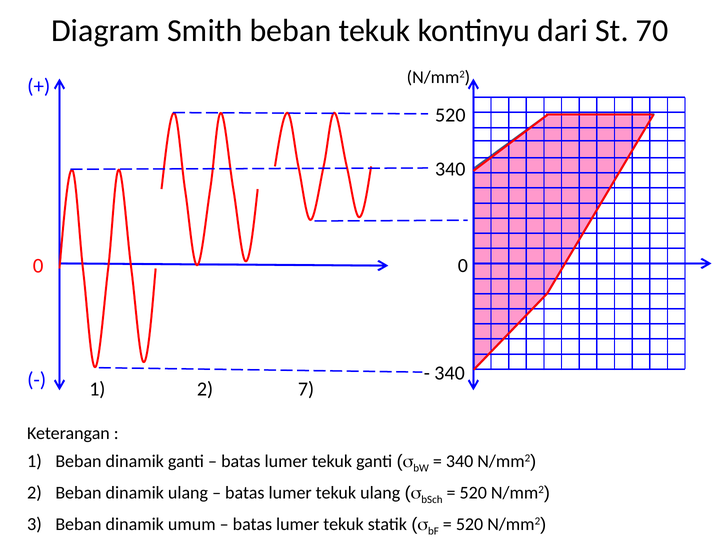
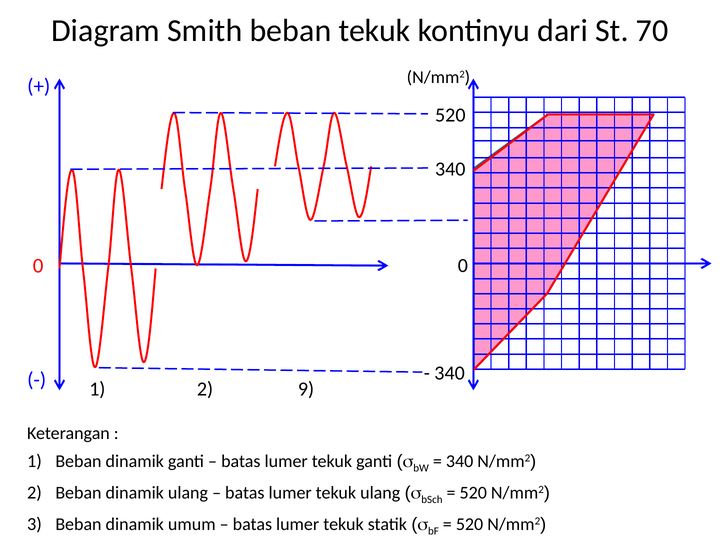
7: 7 -> 9
